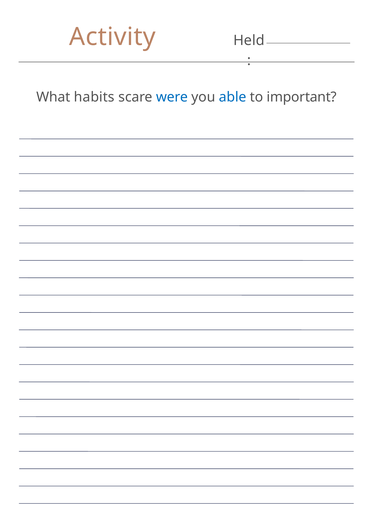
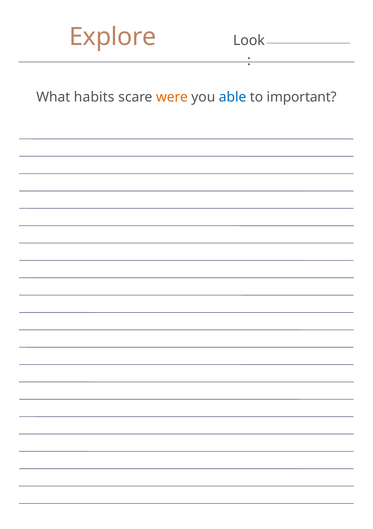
Activity: Activity -> Explore
Held: Held -> Look
were colour: blue -> orange
